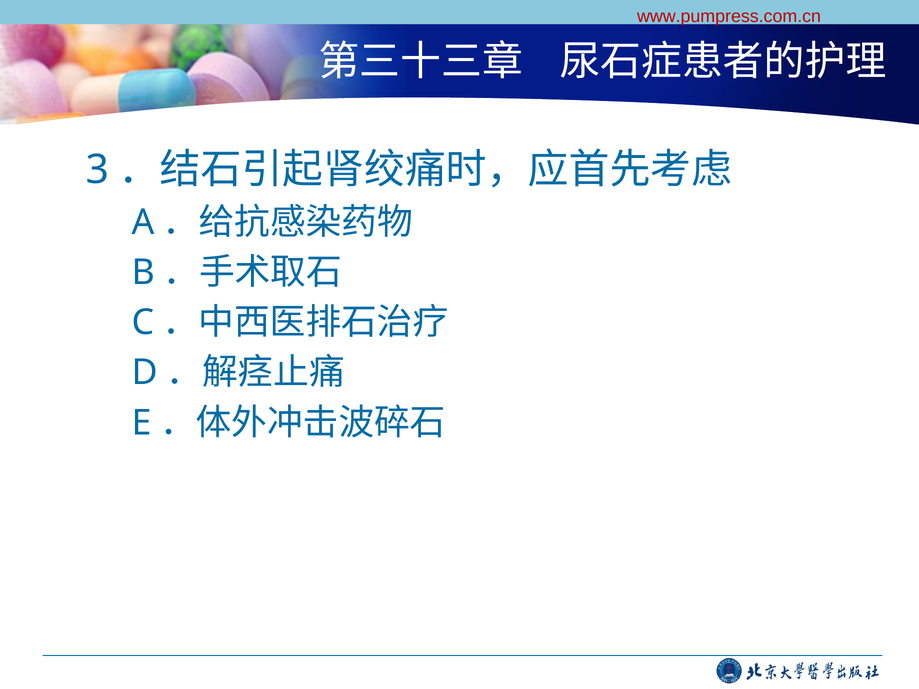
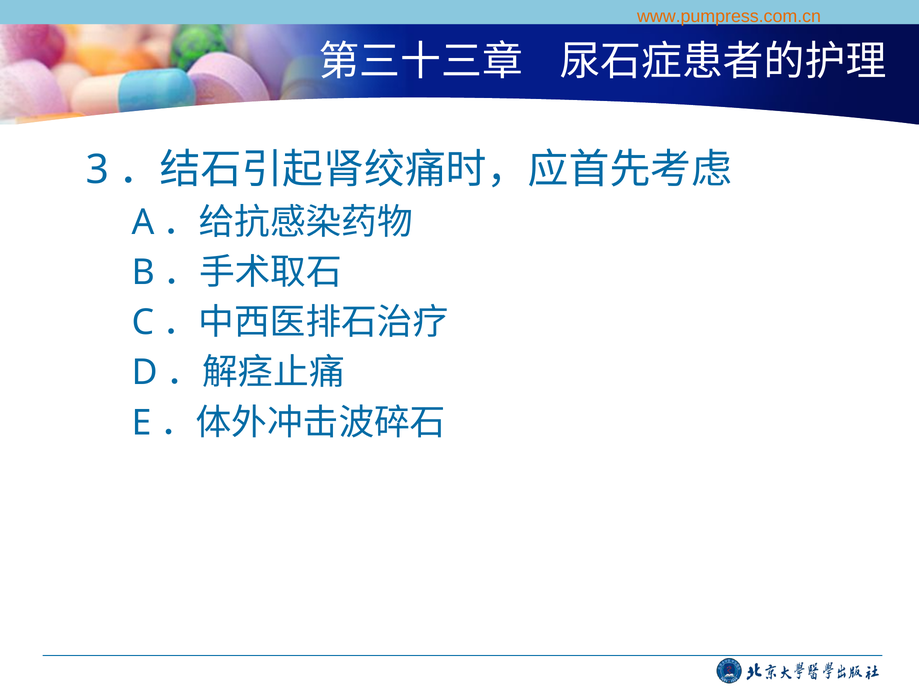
www.pumpress.com.cn colour: red -> orange
